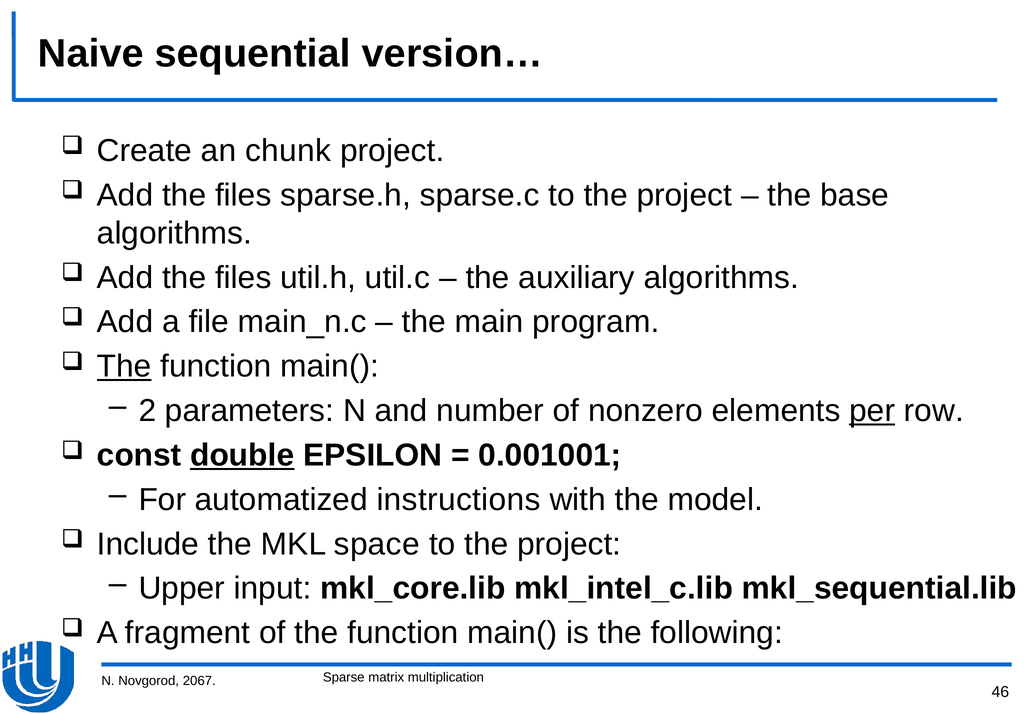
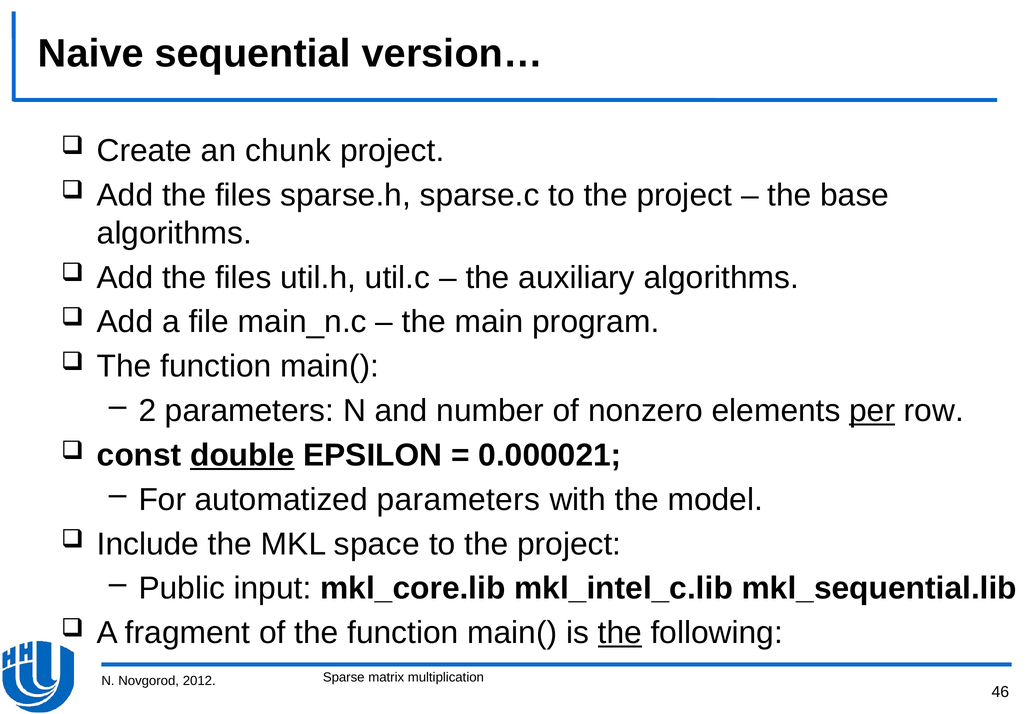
The at (124, 367) underline: present -> none
0.001001: 0.001001 -> 0.000021
automatized instructions: instructions -> parameters
Upper: Upper -> Public
the at (620, 633) underline: none -> present
2067: 2067 -> 2012
